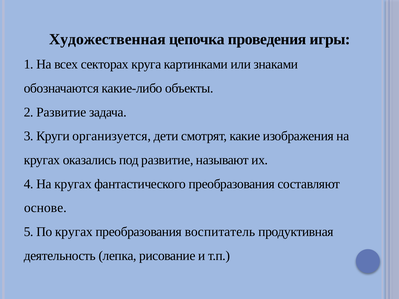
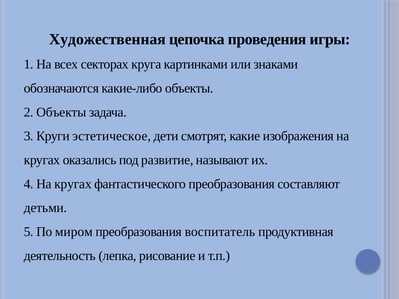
2 Развитие: Развитие -> Объекты
организуется: организуется -> эстетическое
основе: основе -> детьми
По кругах: кругах -> миром
